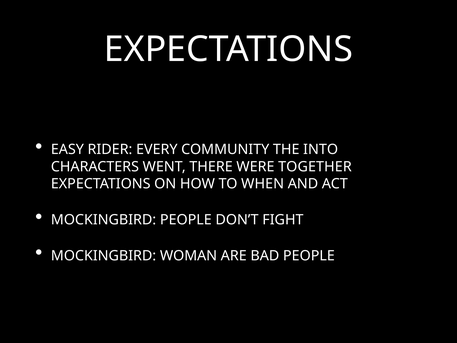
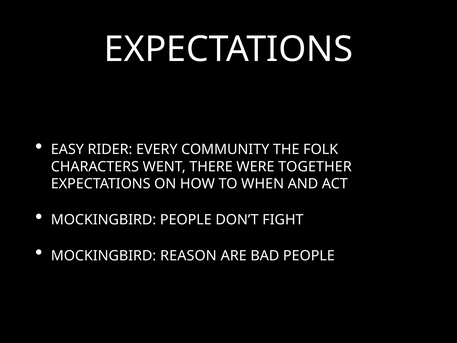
INTO: INTO -> FOLK
WOMAN: WOMAN -> REASON
